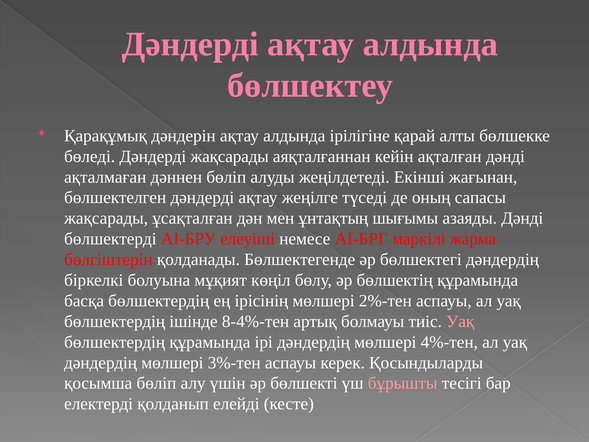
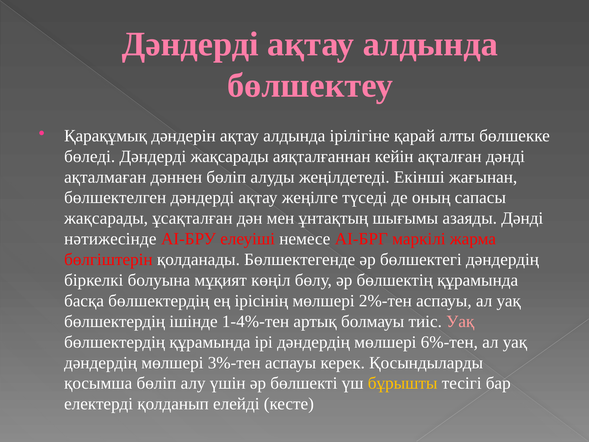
бөлшектерді: бөлшектерді -> нәтижесінде
8-4%-тен: 8-4%-тен -> 1-4%-тен
4%-тен: 4%-тен -> 6%-тен
бұрышты colour: pink -> yellow
